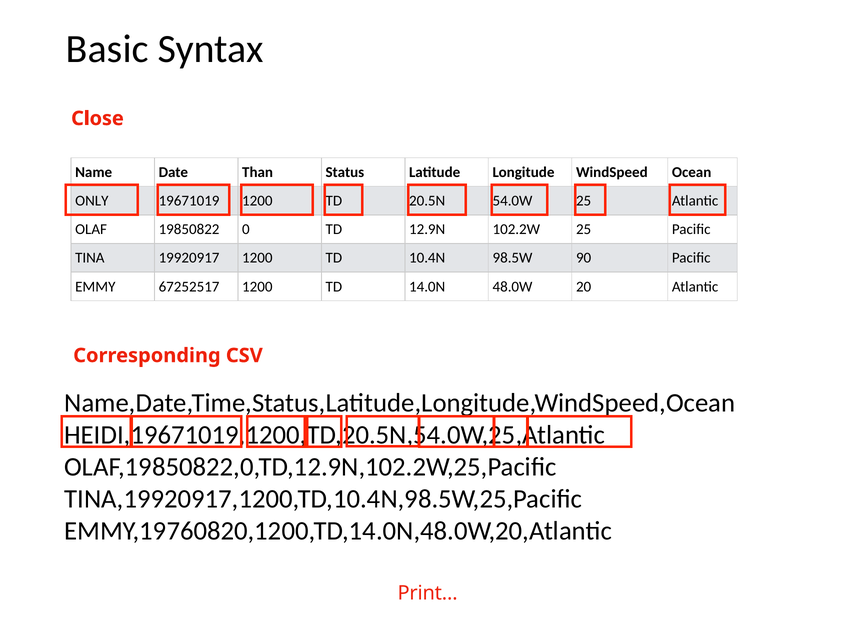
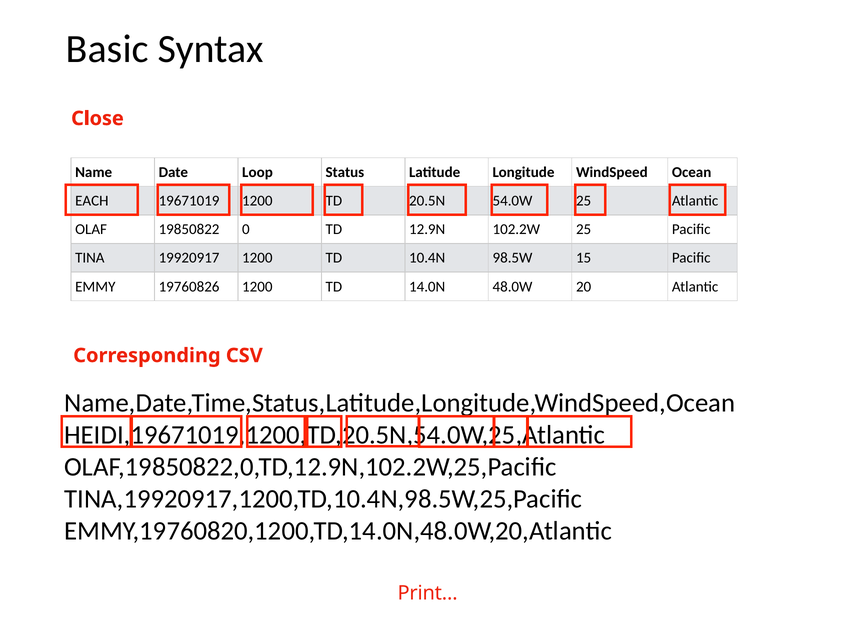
Than: Than -> Loop
ONLY: ONLY -> EACH
90: 90 -> 15
67252517: 67252517 -> 19760826
